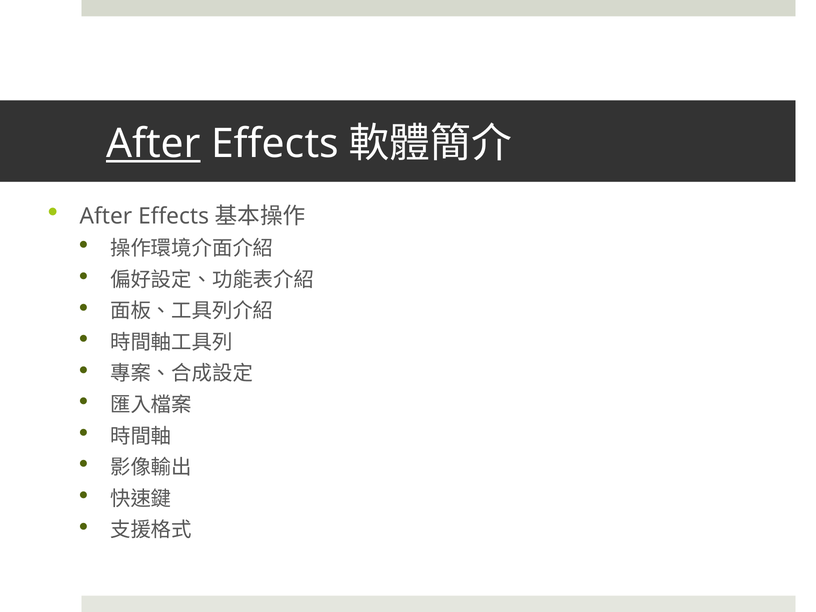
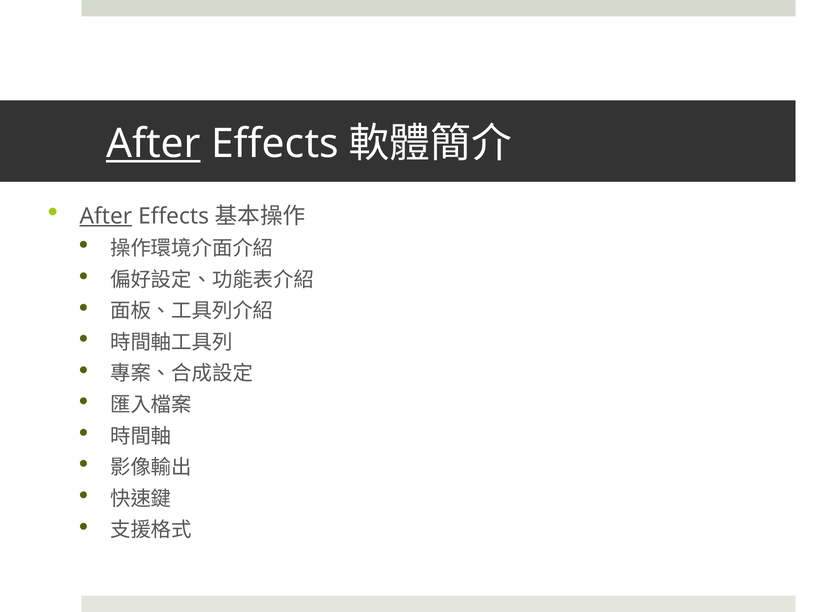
After at (106, 216) underline: none -> present
